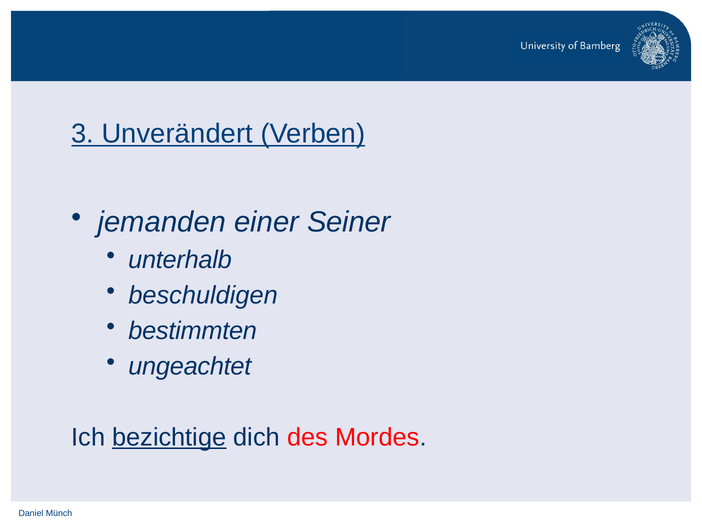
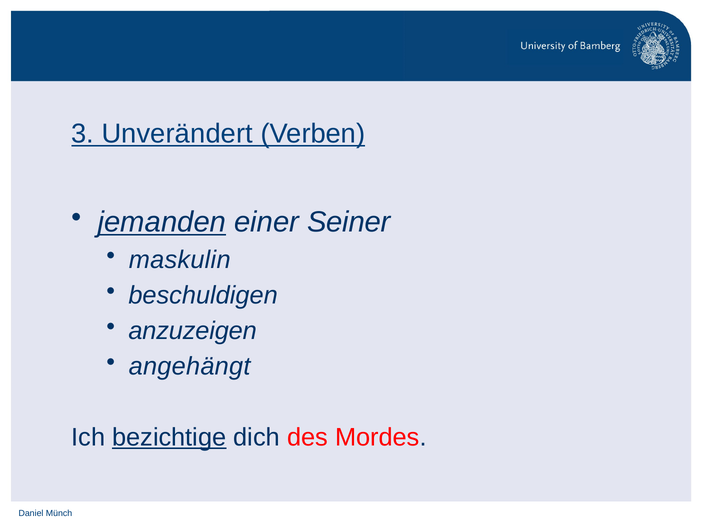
jemanden underline: none -> present
unterhalb: unterhalb -> maskulin
bestimmten: bestimmten -> anzuzeigen
ungeachtet: ungeachtet -> angehängt
